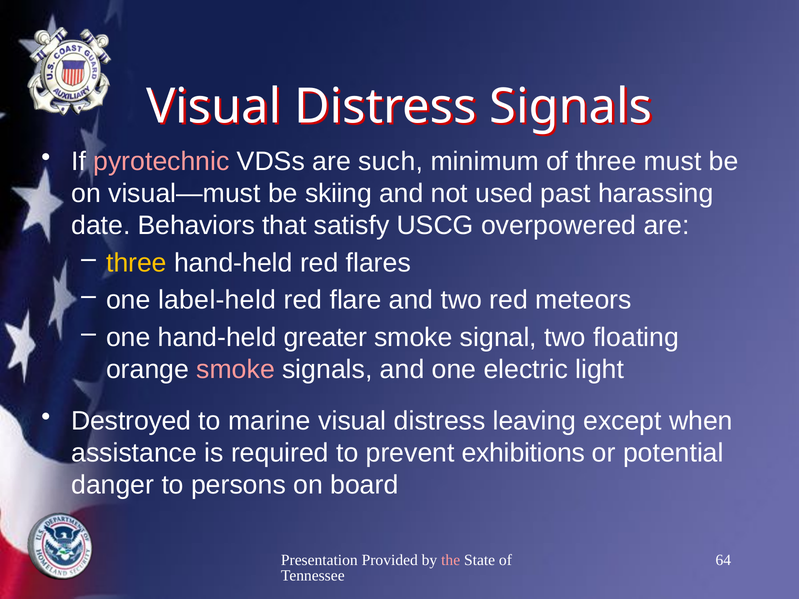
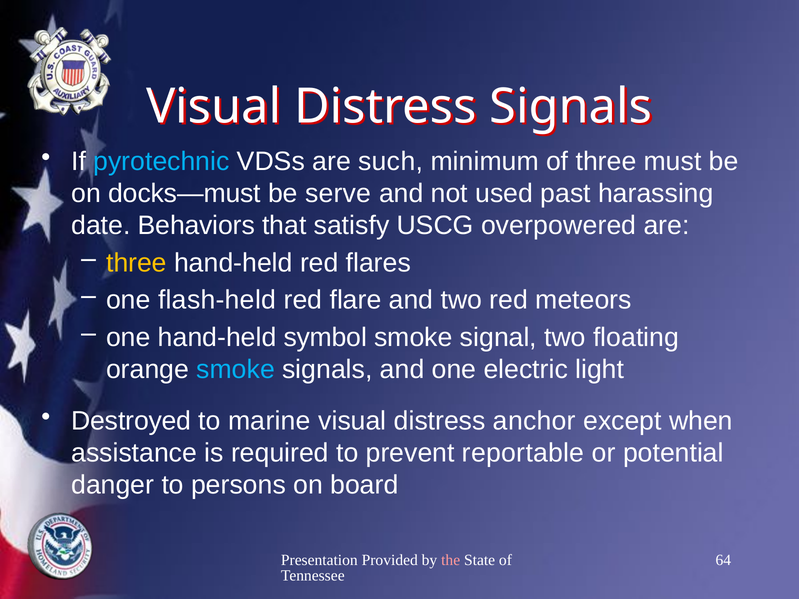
pyrotechnic colour: pink -> light blue
visual—must: visual—must -> docks—must
skiing: skiing -> serve
label-held: label-held -> flash-held
greater: greater -> symbol
smoke at (236, 369) colour: pink -> light blue
leaving: leaving -> anchor
exhibitions: exhibitions -> reportable
